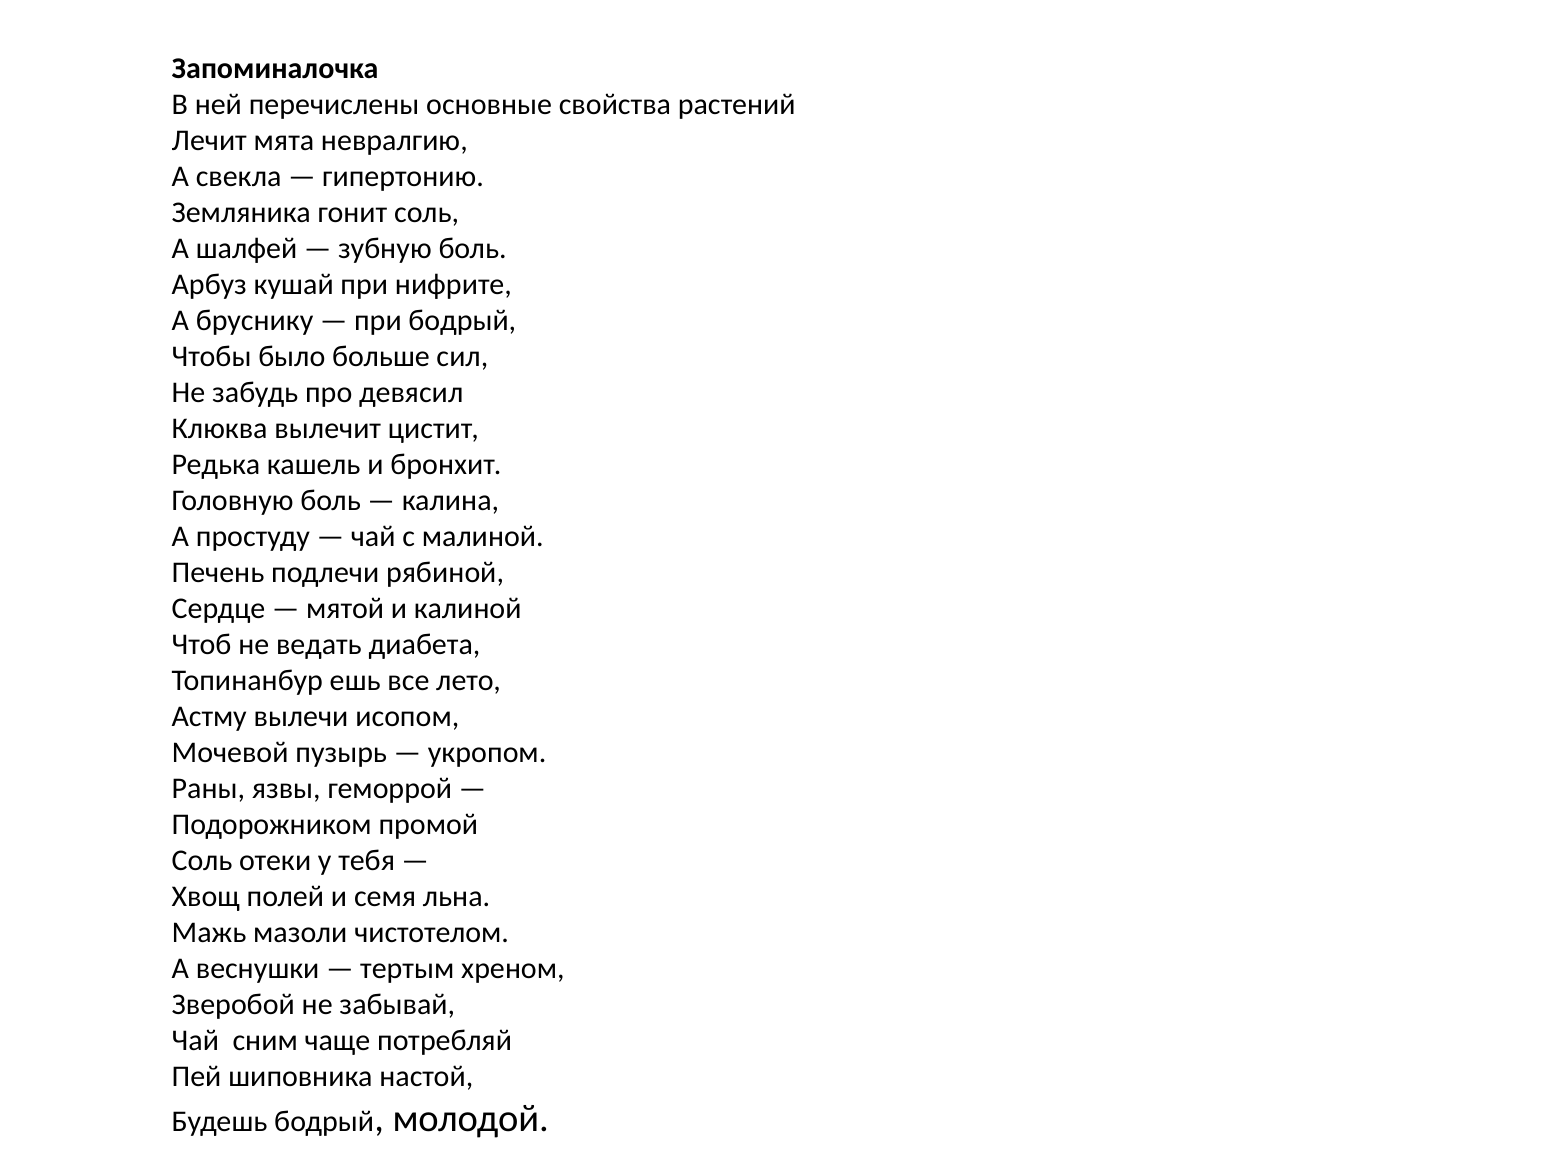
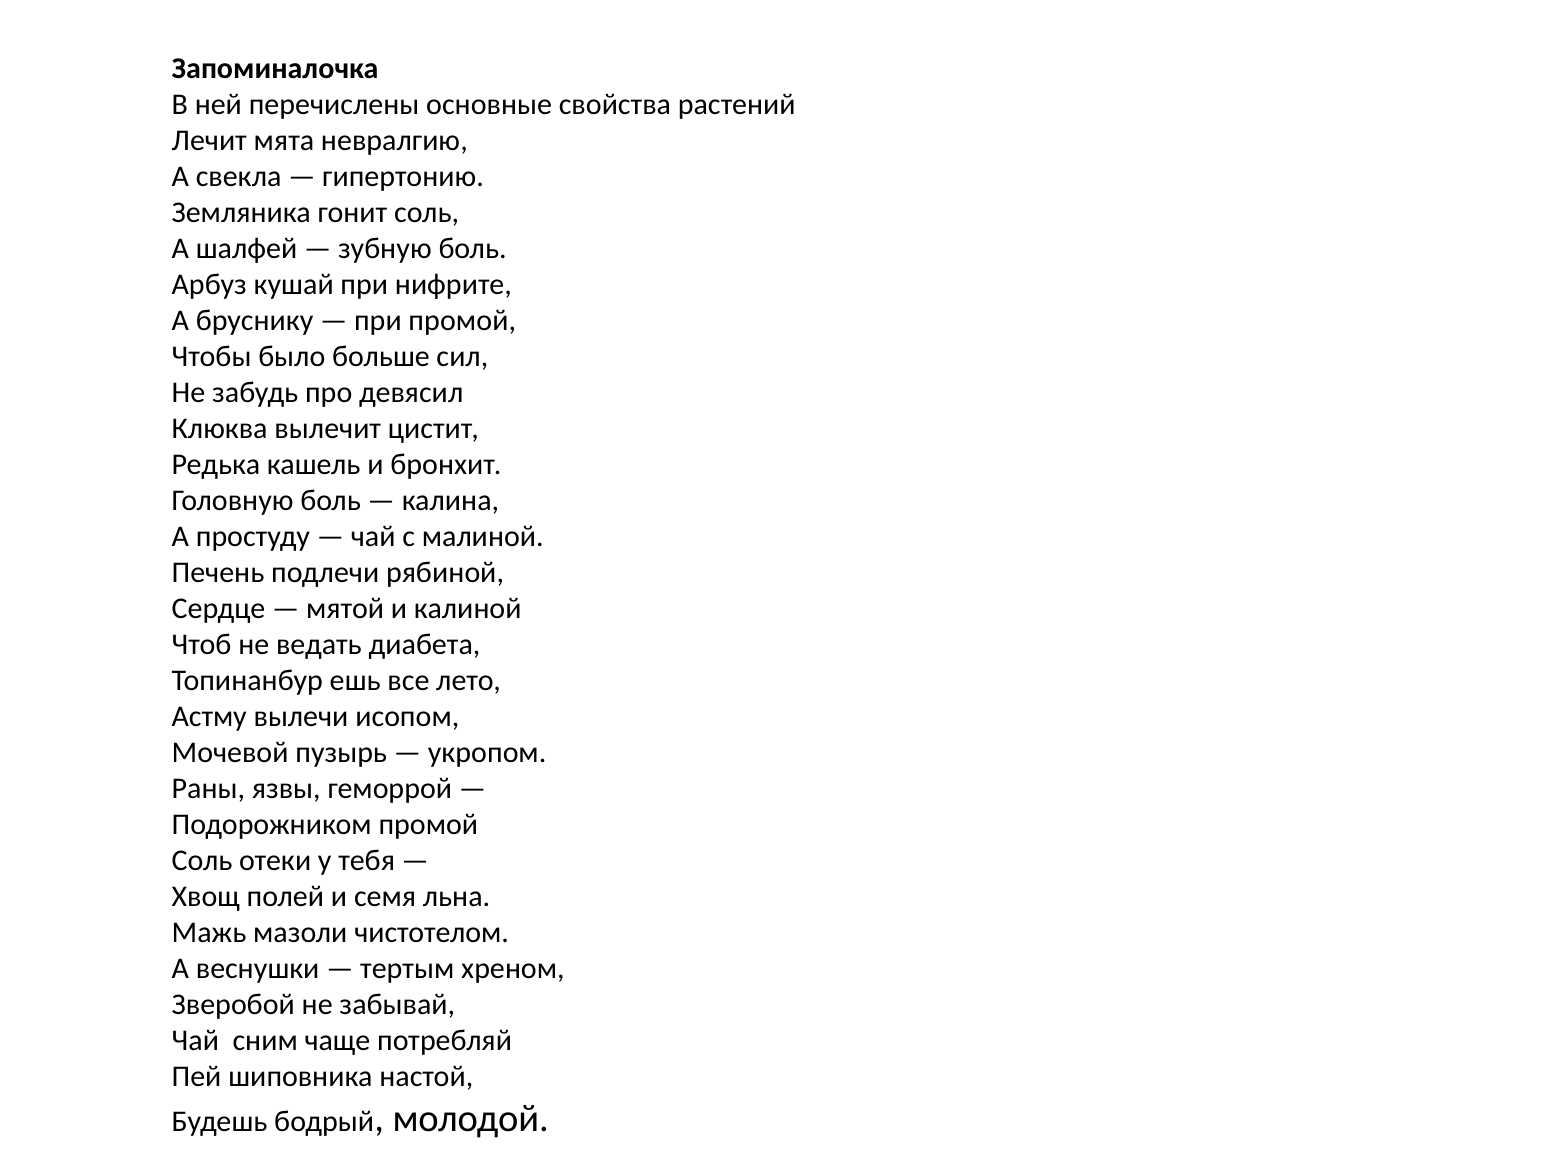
при бодрый: бодрый -> промой
